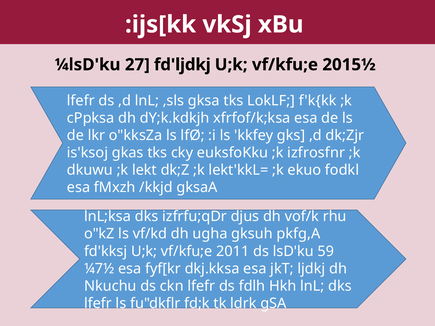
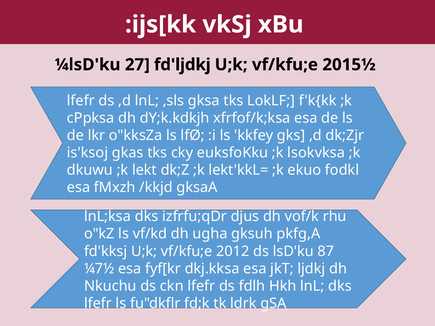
izfrosfnr: izfrosfnr -> lsokvksa
2011: 2011 -> 2012
59: 59 -> 87
